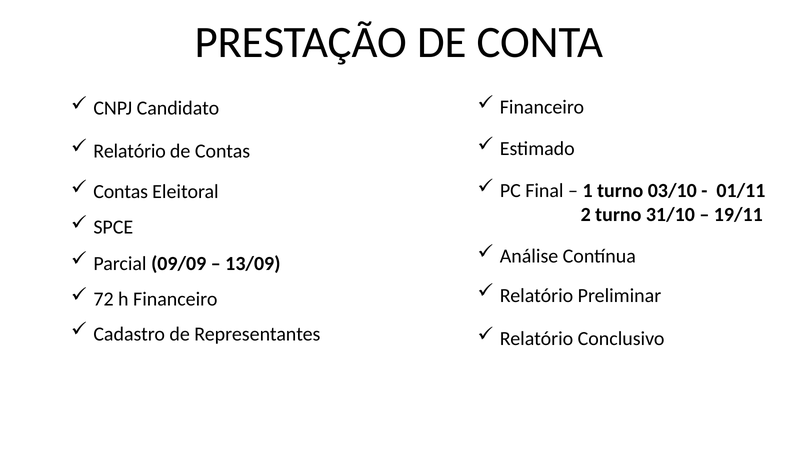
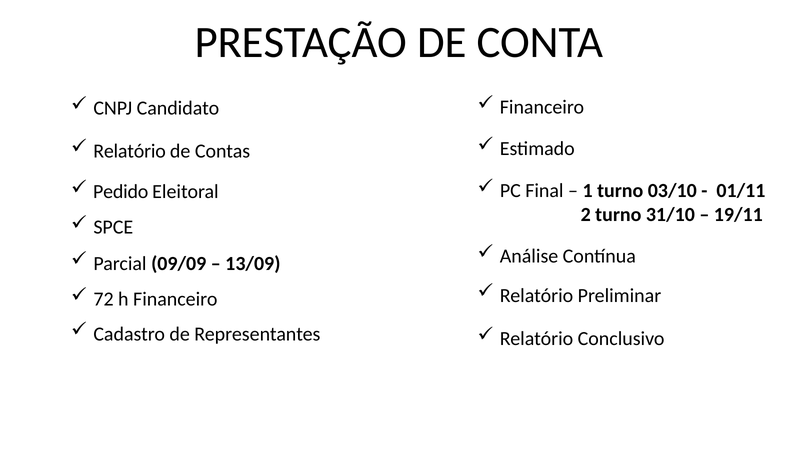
Contas at (121, 192): Contas -> Pedido
